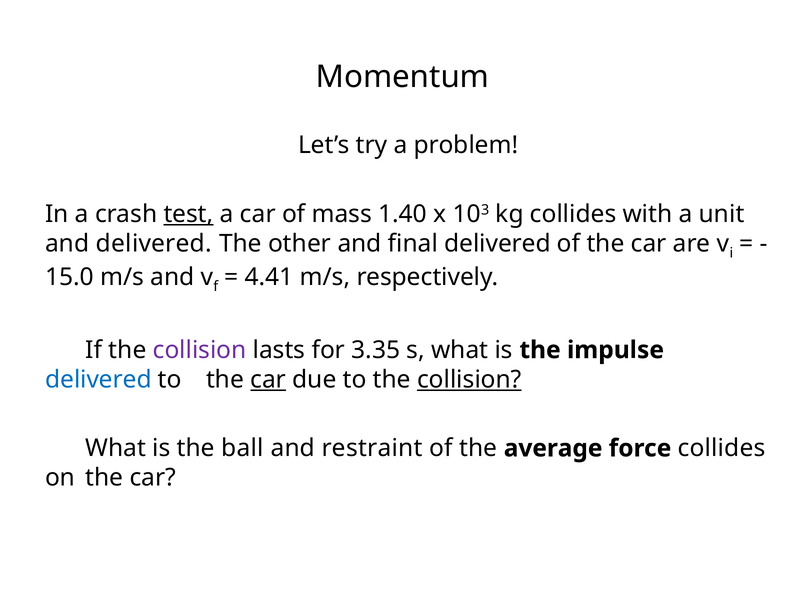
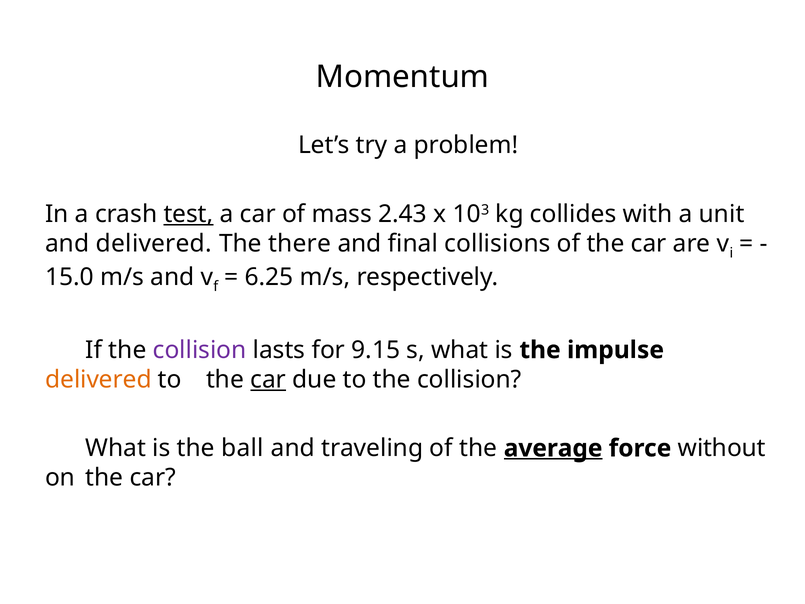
1.40: 1.40 -> 2.43
other: other -> there
final delivered: delivered -> collisions
4.41: 4.41 -> 6.25
3.35: 3.35 -> 9.15
delivered at (98, 379) colour: blue -> orange
collision at (469, 379) underline: present -> none
restraint: restraint -> traveling
average underline: none -> present
force collides: collides -> without
